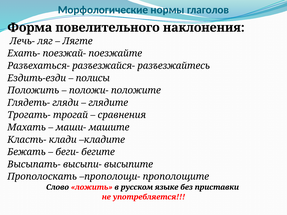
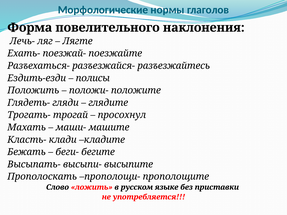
сравнения: сравнения -> просохнул
